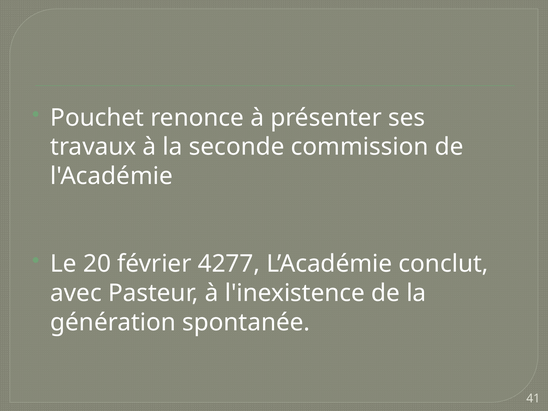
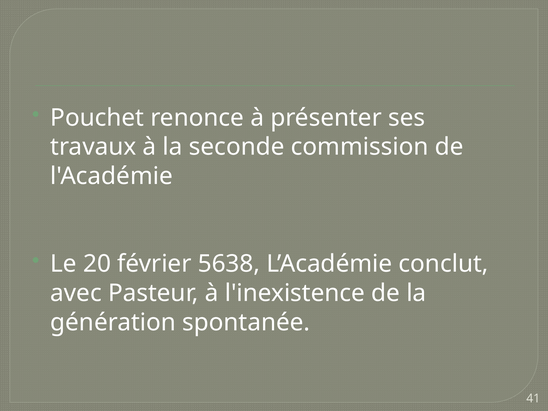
4277: 4277 -> 5638
